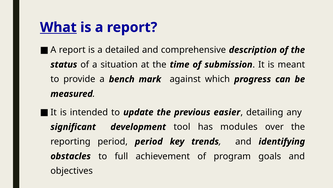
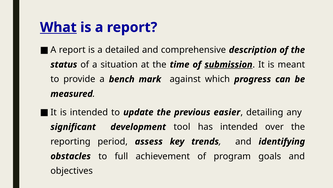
submission underline: none -> present
has modules: modules -> intended
period period: period -> assess
